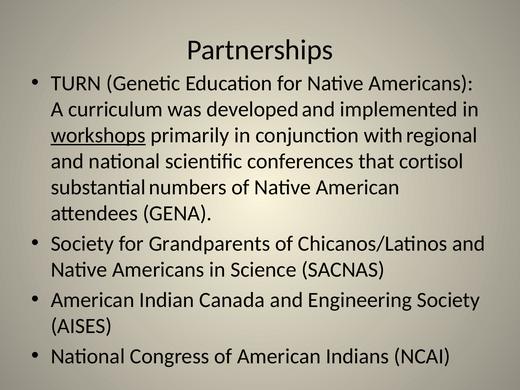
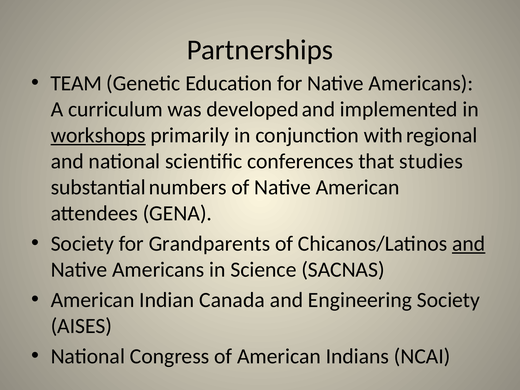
TURN: TURN -> TEAM
cortisol: cortisol -> studies
and at (469, 244) underline: none -> present
